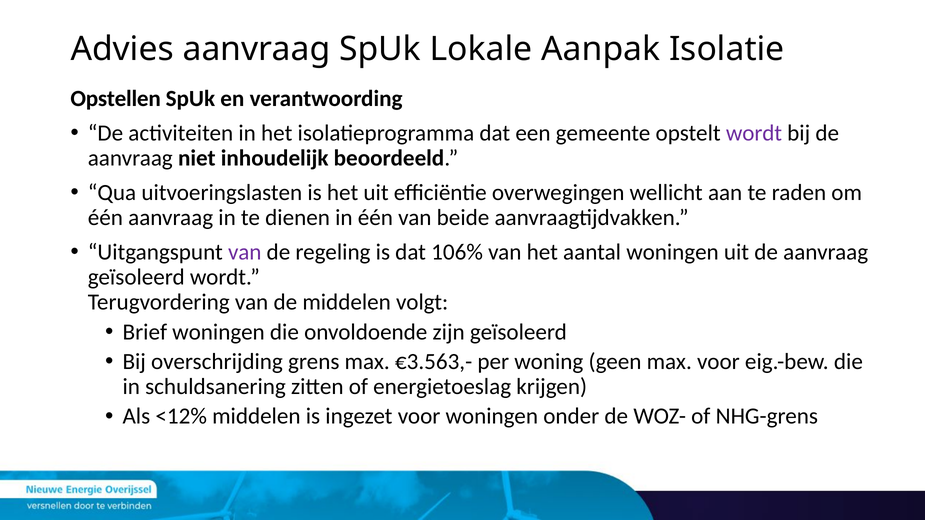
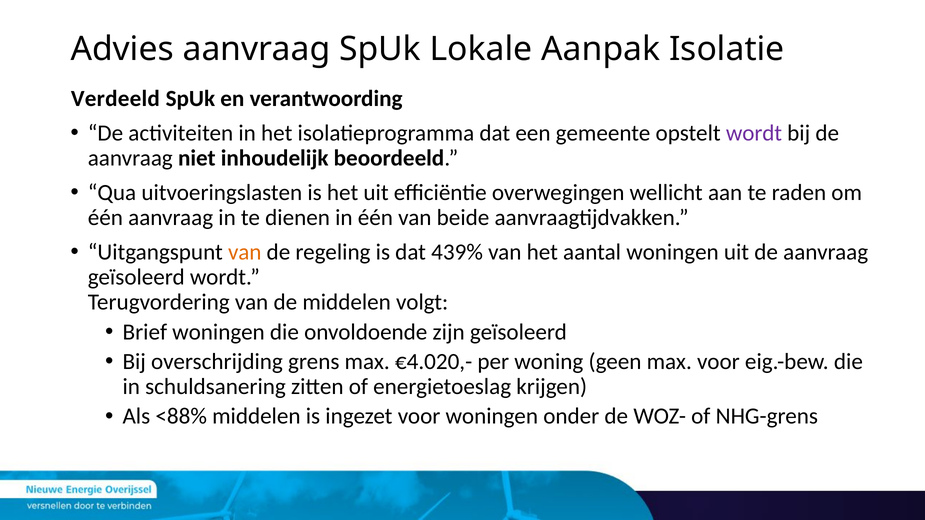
Opstellen: Opstellen -> Verdeeld
van at (245, 252) colour: purple -> orange
106%: 106% -> 439%
€3.563,-: €3.563,- -> €4.020,-
<12%: <12% -> <88%
